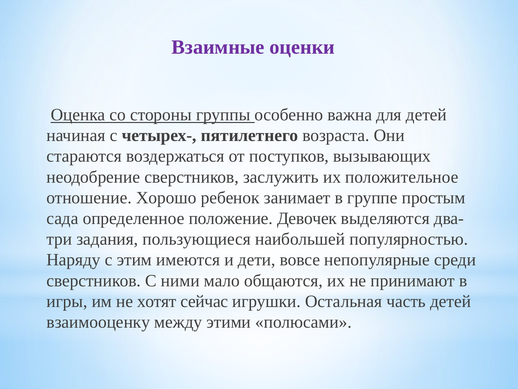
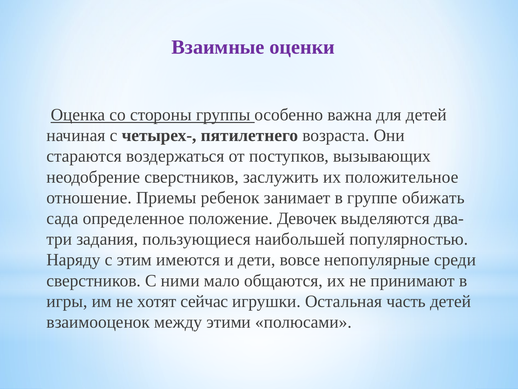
Хорошо: Хорошо -> Приемы
простым: простым -> обижать
взаимооценку: взаимооценку -> взаимооценок
